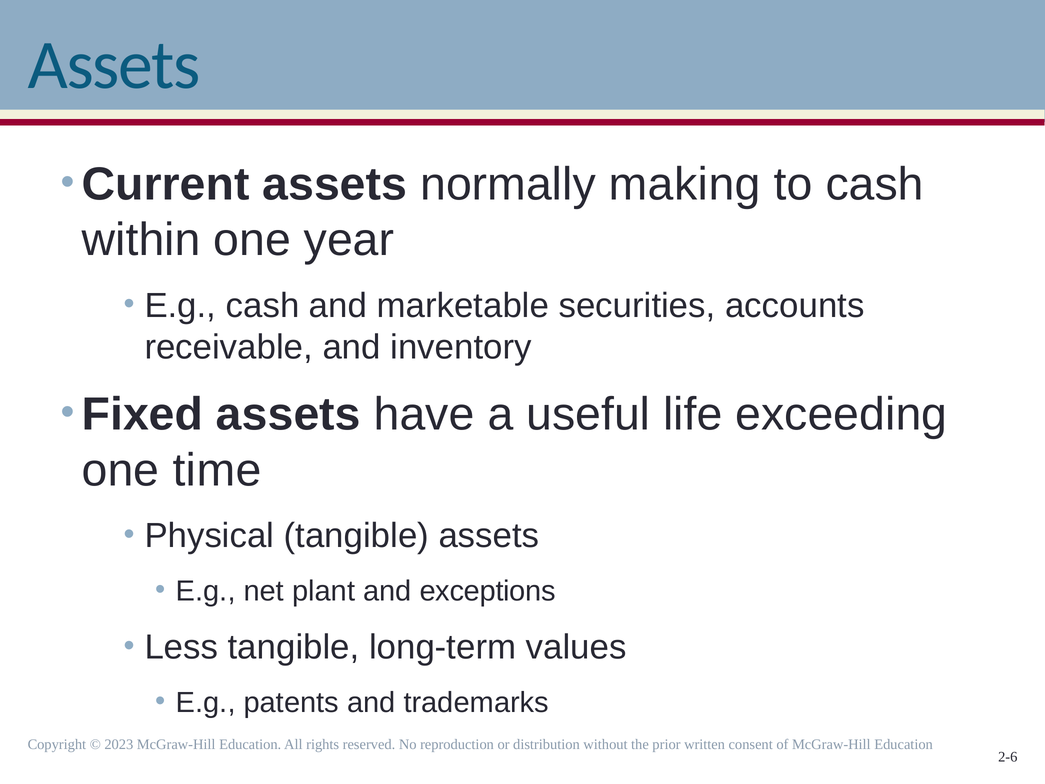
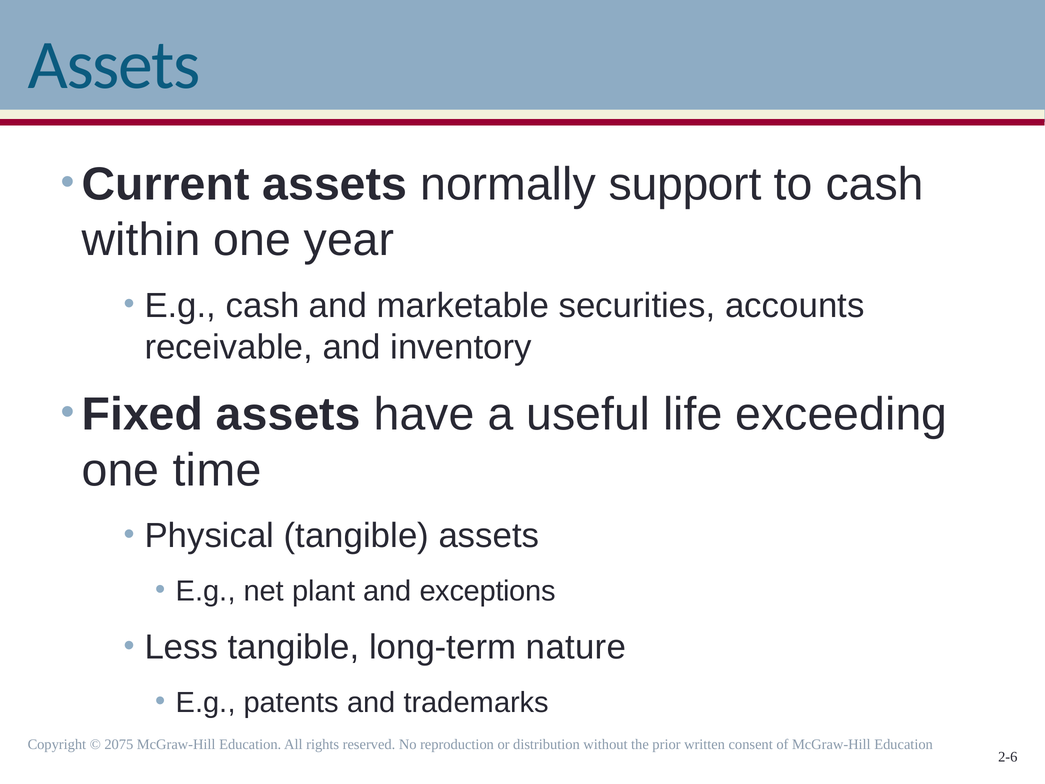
making: making -> support
values: values -> nature
2023: 2023 -> 2075
